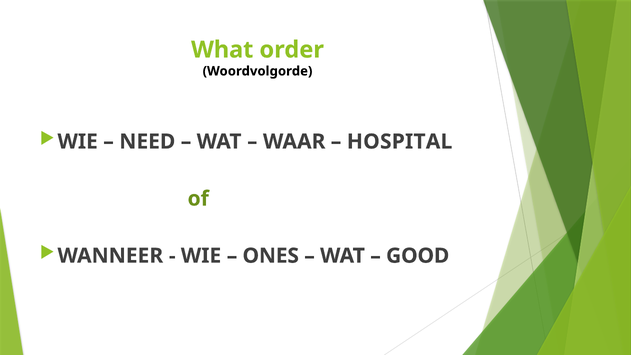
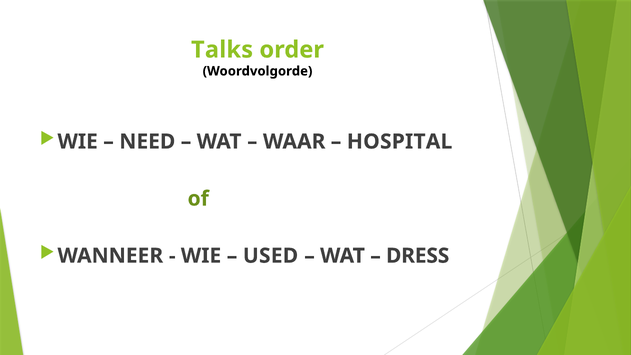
What: What -> Talks
ONES: ONES -> USED
GOOD: GOOD -> DRESS
